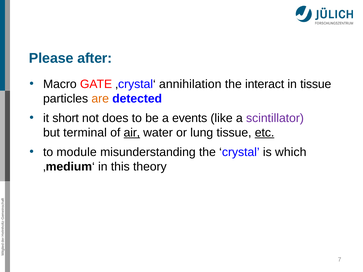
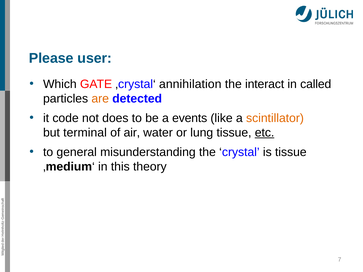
after: after -> user
Macro: Macro -> Which
in tissue: tissue -> called
short: short -> code
scintillator colour: purple -> orange
air underline: present -> none
module: module -> general
is which: which -> tissue
